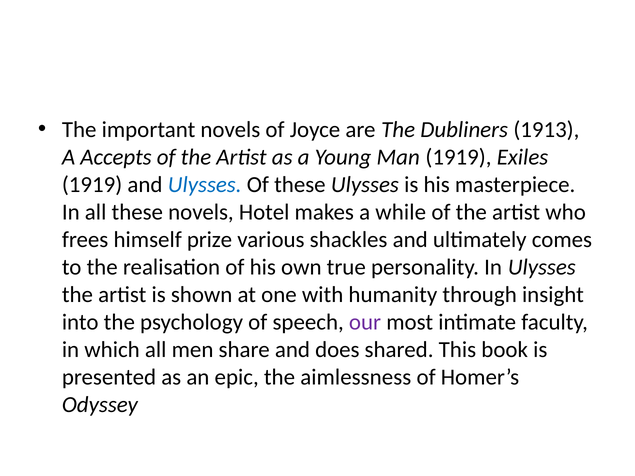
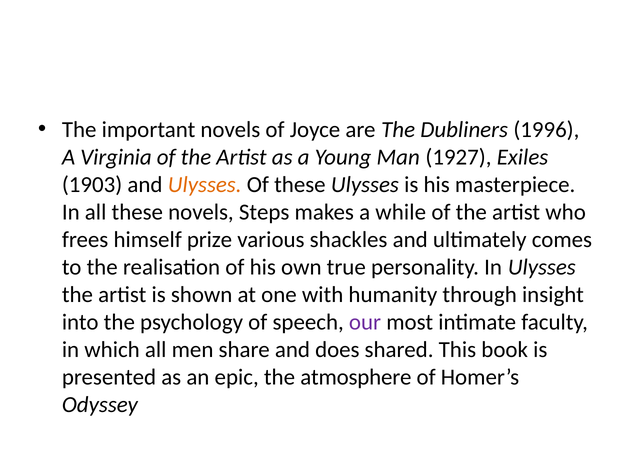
1913: 1913 -> 1996
Accepts: Accepts -> Virginia
Man 1919: 1919 -> 1927
1919 at (92, 185): 1919 -> 1903
Ulysses at (205, 185) colour: blue -> orange
Hotel: Hotel -> Steps
aimlessness: aimlessness -> atmosphere
